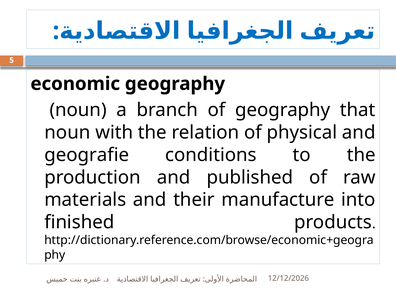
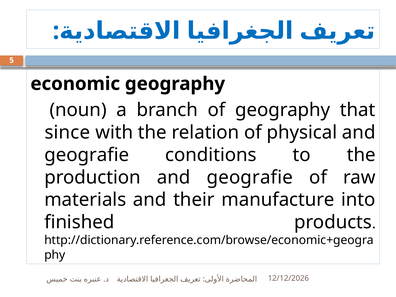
noun at (67, 132): noun -> since
production and published: published -> geografie
